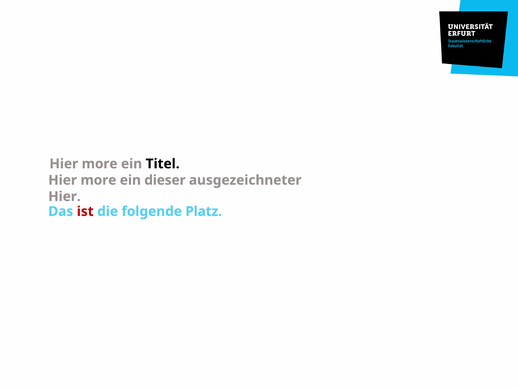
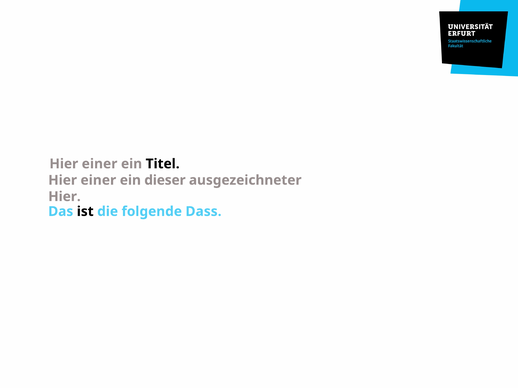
more at (100, 164): more -> einer
more at (98, 180): more -> einer
ist colour: red -> black
Platz: Platz -> Dass
